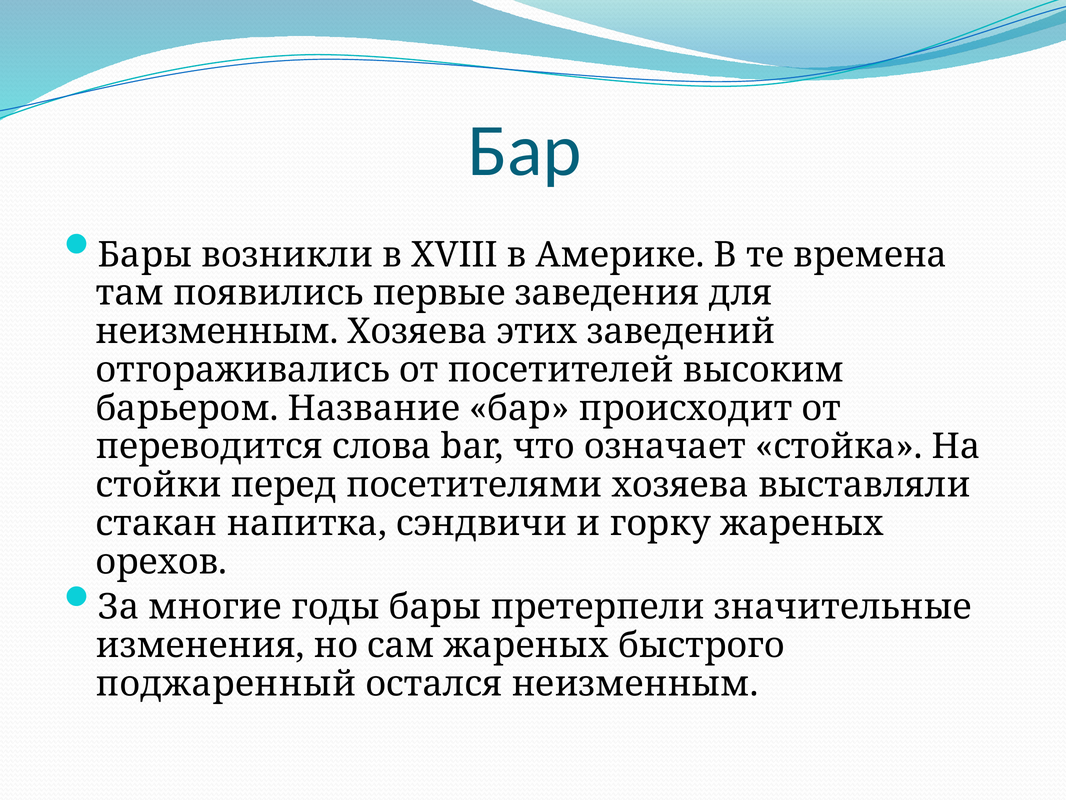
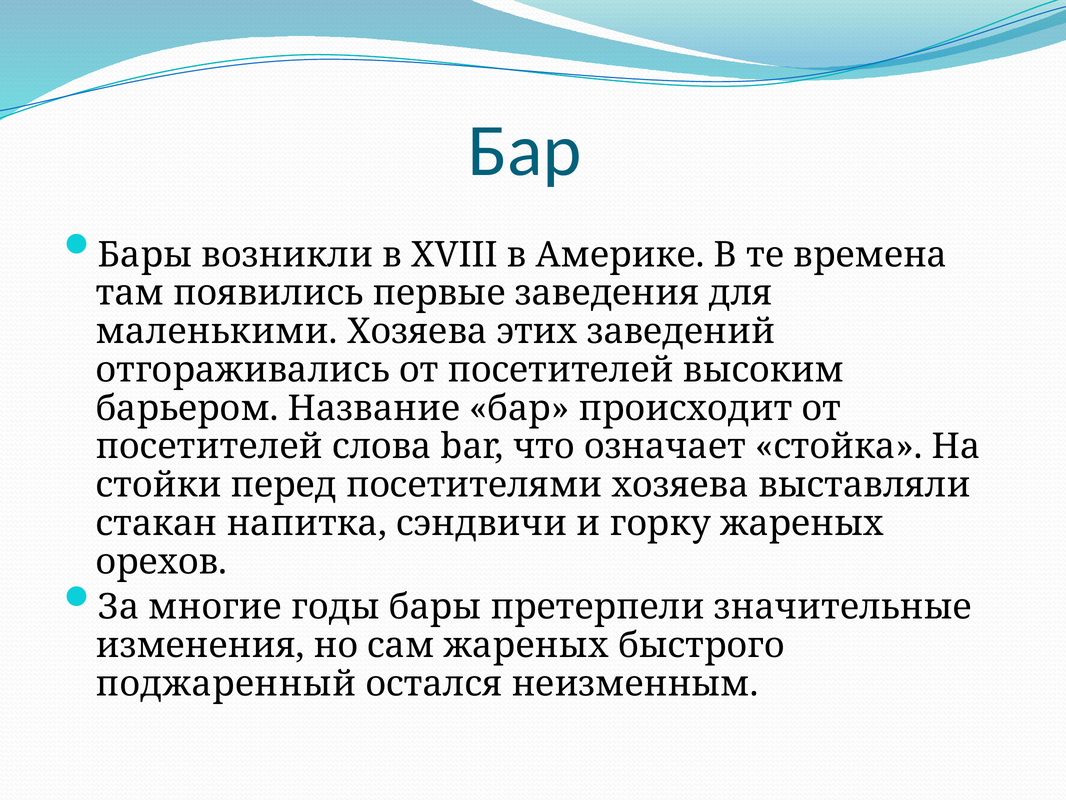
неизменным at (217, 331): неизменным -> маленькими
переводится at (209, 446): переводится -> посетителей
